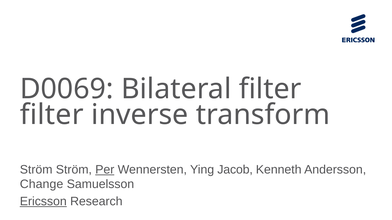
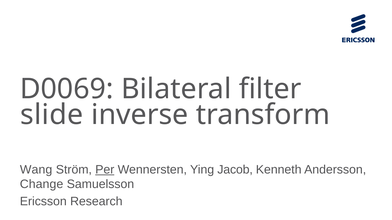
filter at (52, 115): filter -> slide
Ström at (36, 170): Ström -> Wang
Ericsson underline: present -> none
